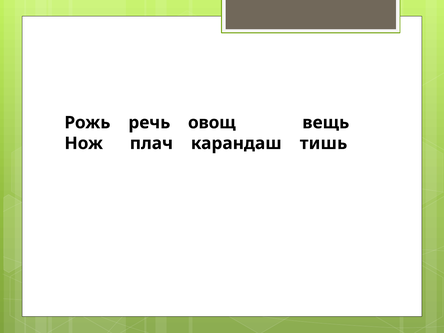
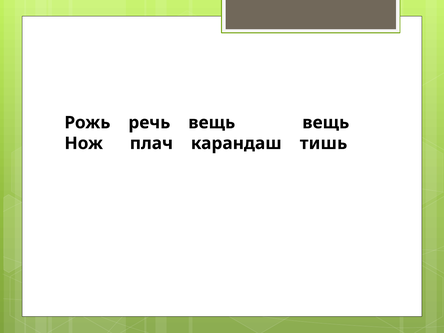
речь овощ: овощ -> вещь
